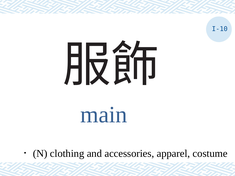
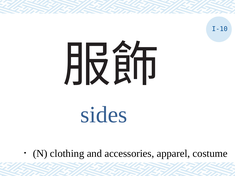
main: main -> sides
